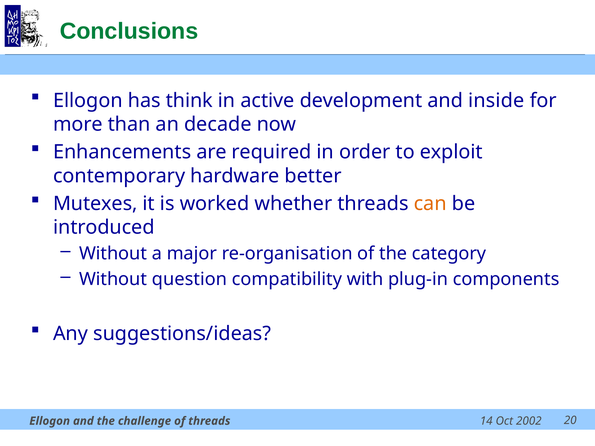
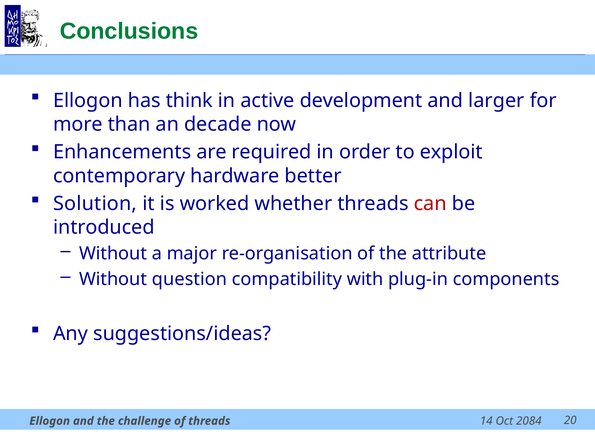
inside: inside -> larger
Mutexes: Mutexes -> Solution
can colour: orange -> red
category: category -> attribute
2002: 2002 -> 2084
